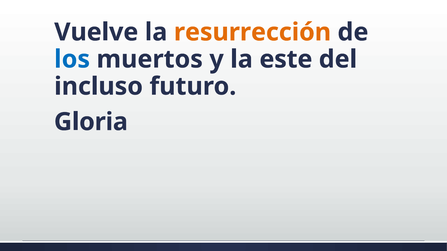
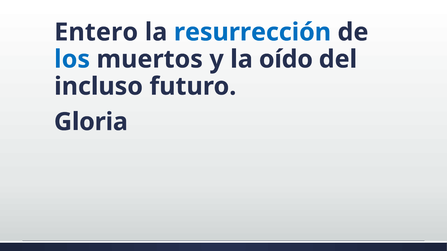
Vuelve: Vuelve -> Entero
resurrección colour: orange -> blue
este: este -> oído
